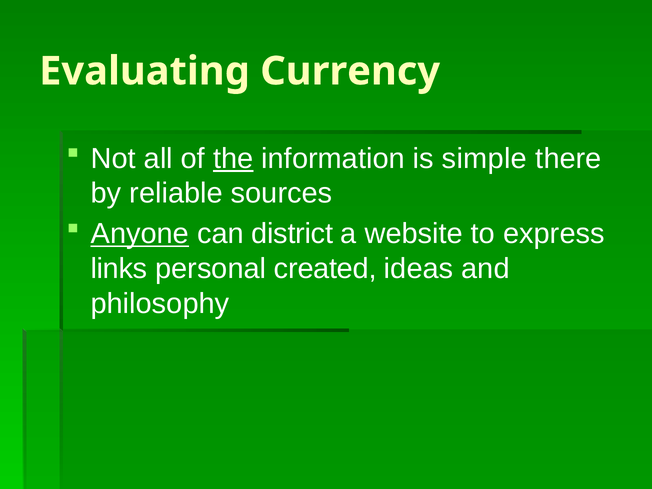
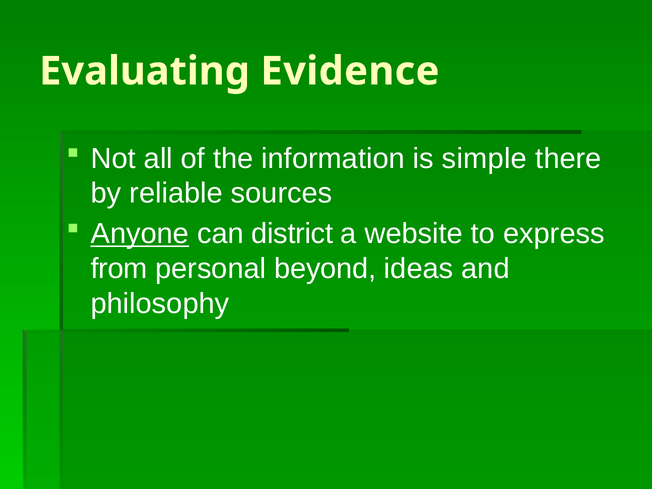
Currency: Currency -> Evidence
the underline: present -> none
links: links -> from
created: created -> beyond
